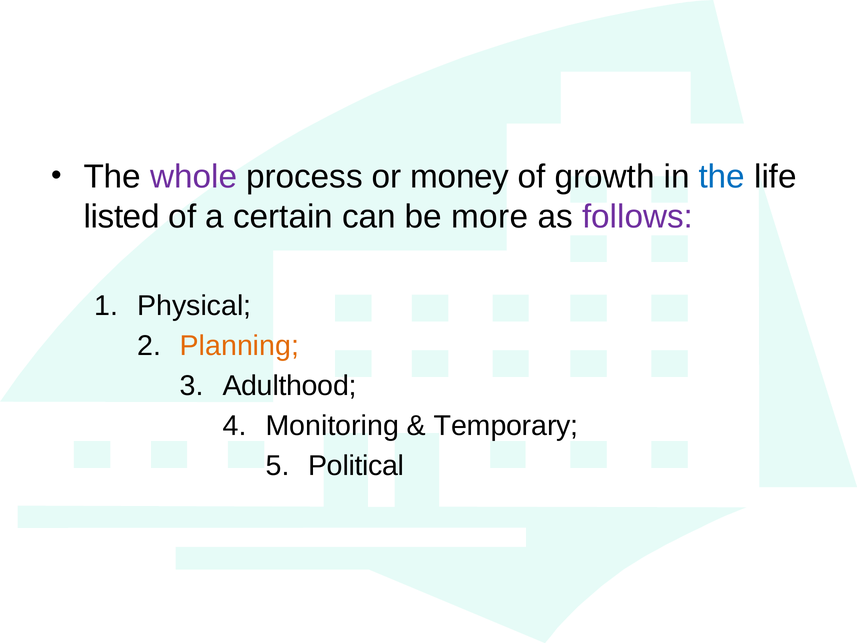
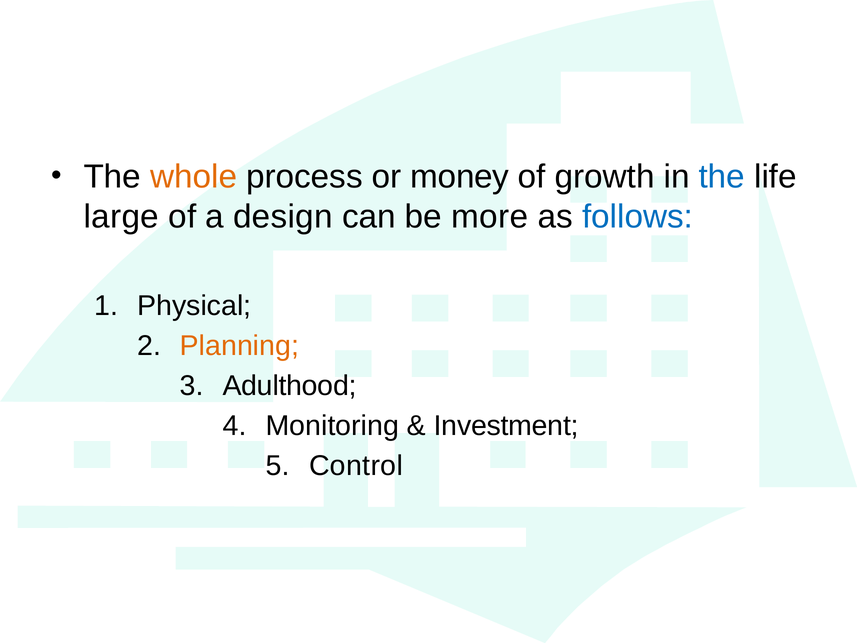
whole colour: purple -> orange
listed: listed -> large
certain: certain -> design
follows colour: purple -> blue
Temporary: Temporary -> Investment
Political: Political -> Control
